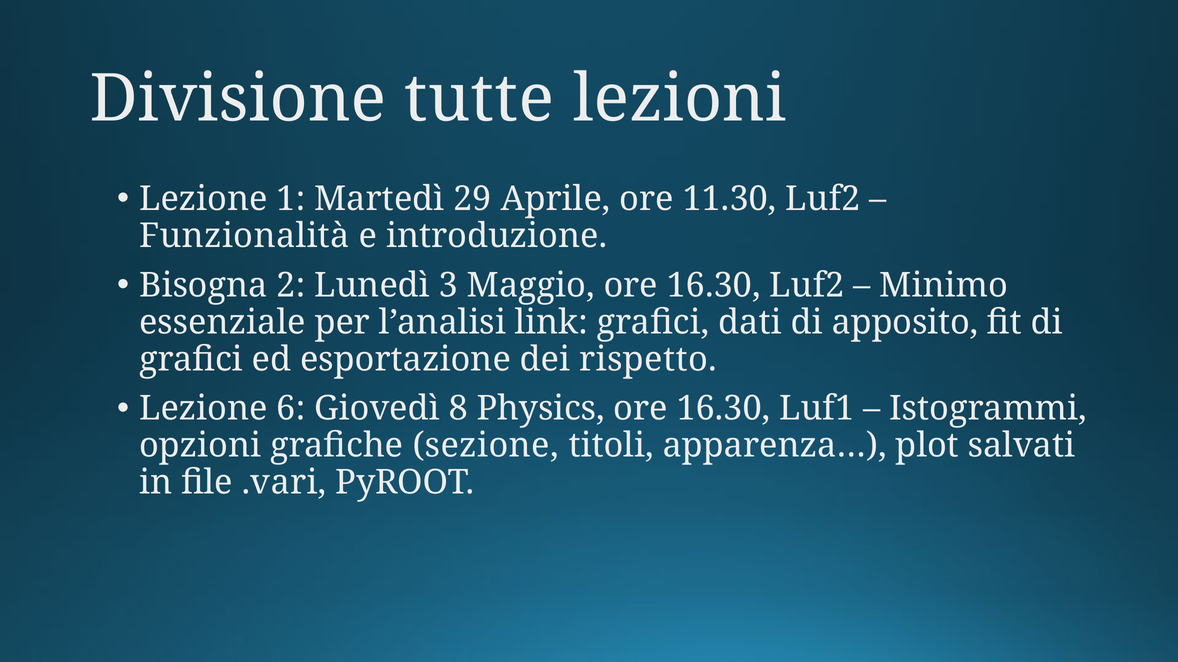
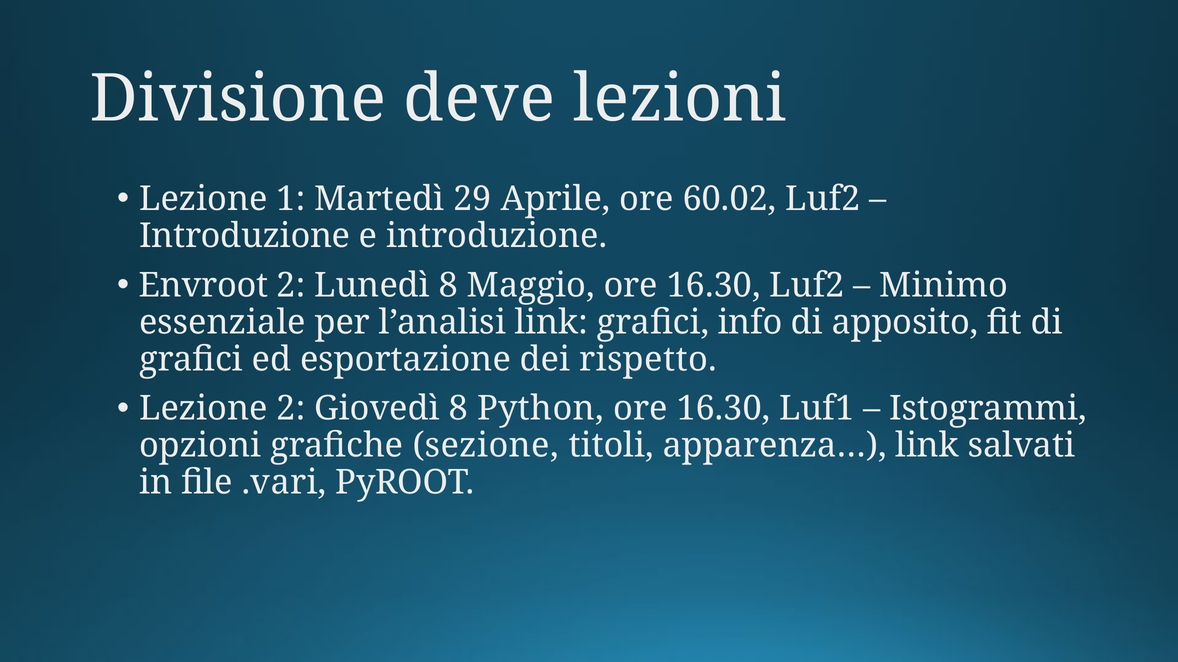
tutte: tutte -> deve
11.30: 11.30 -> 60.02
Funzionalità at (244, 236): Funzionalità -> Introduzione
Bisogna: Bisogna -> Envroot
Lunedì 3: 3 -> 8
dati: dati -> info
Lezione 6: 6 -> 2
Physics: Physics -> Python
apparenza… plot: plot -> link
